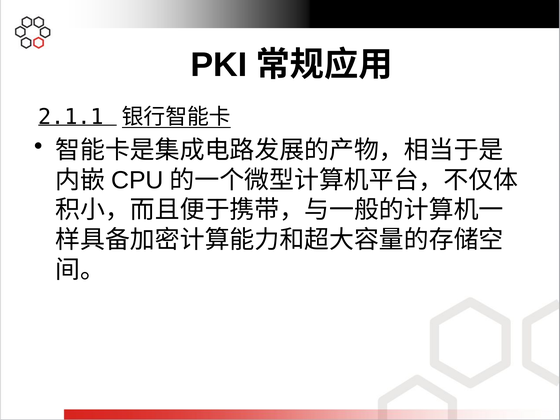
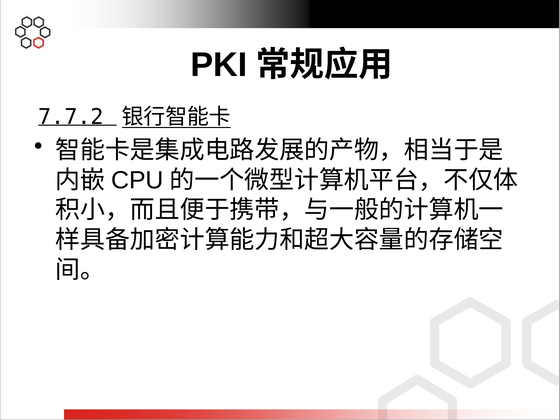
2.1.1: 2.1.1 -> 7.7.2
